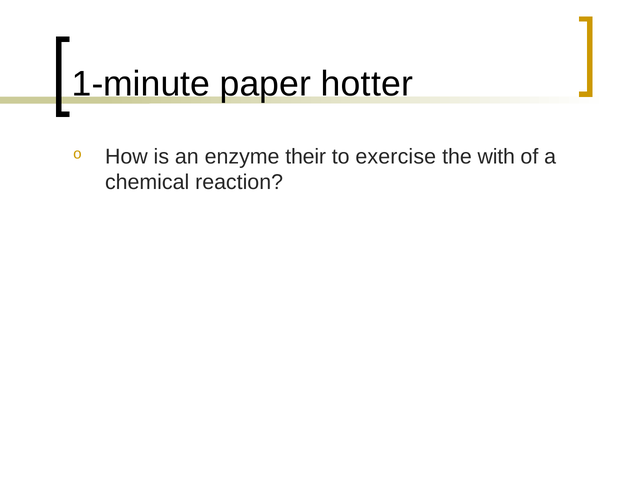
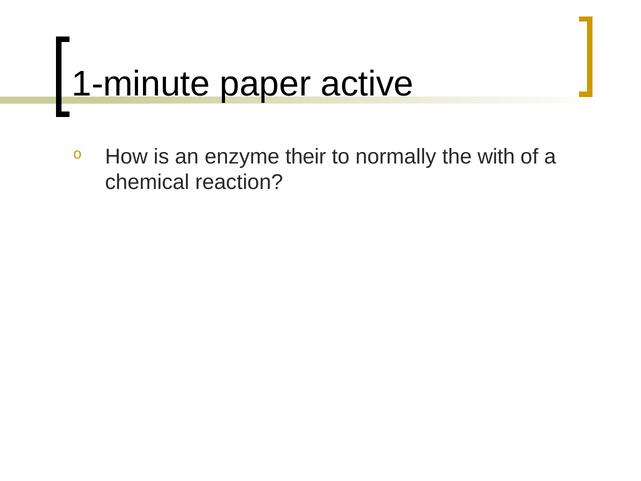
hotter: hotter -> active
exercise: exercise -> normally
